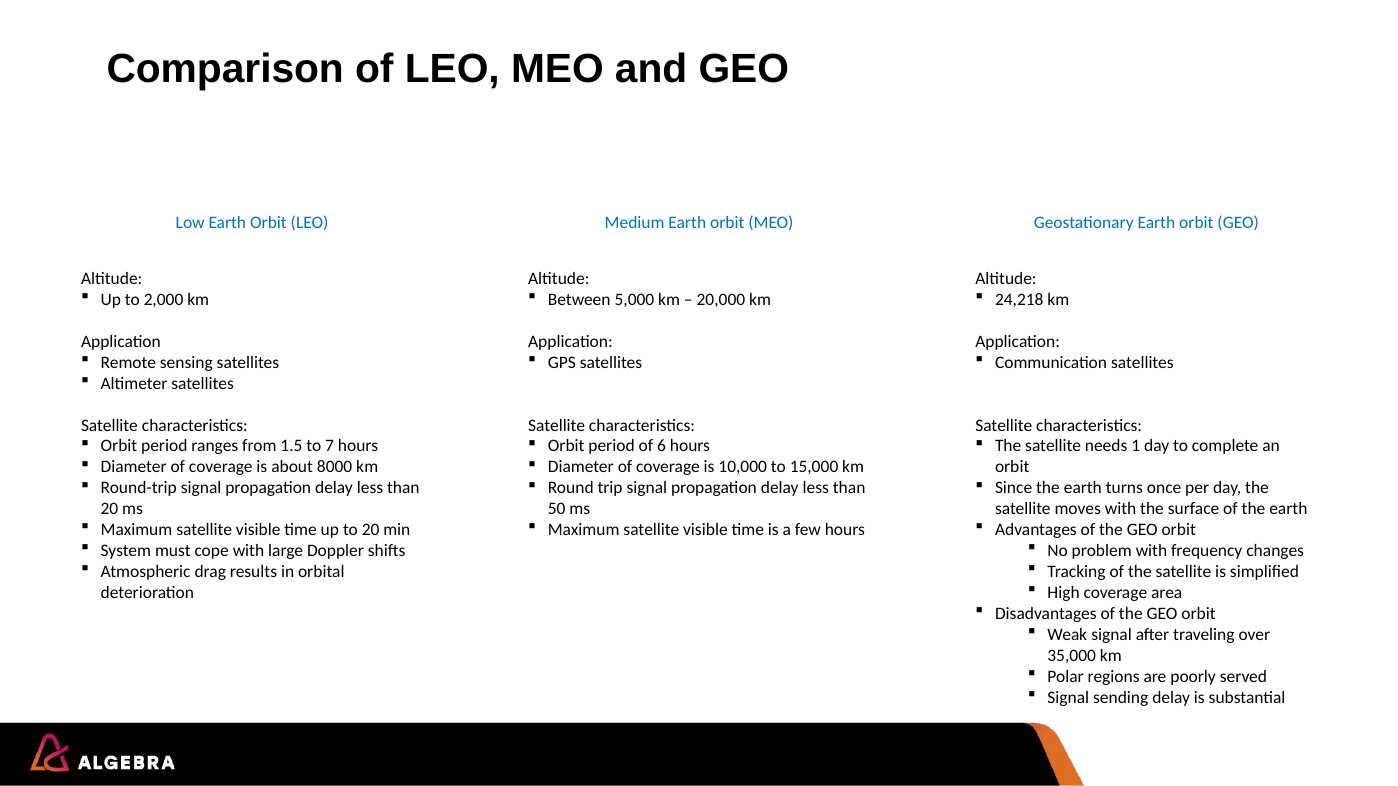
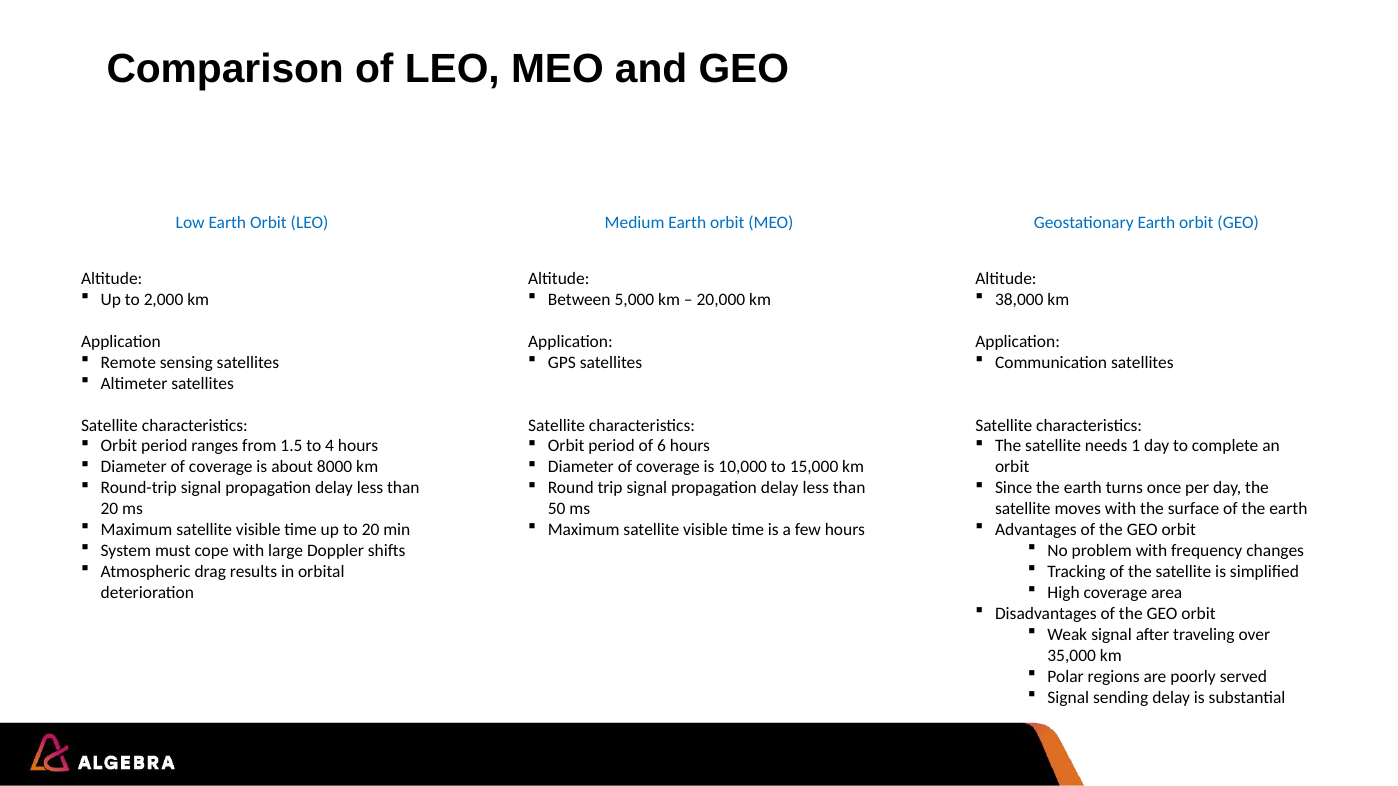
24,218: 24,218 -> 38,000
7: 7 -> 4
